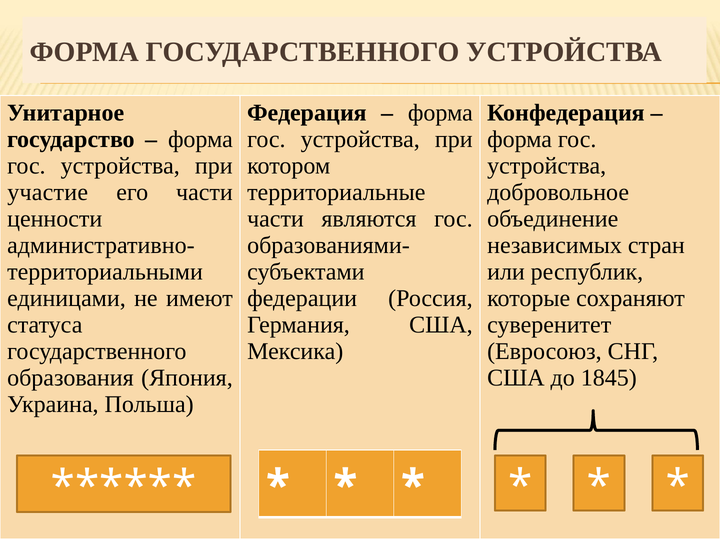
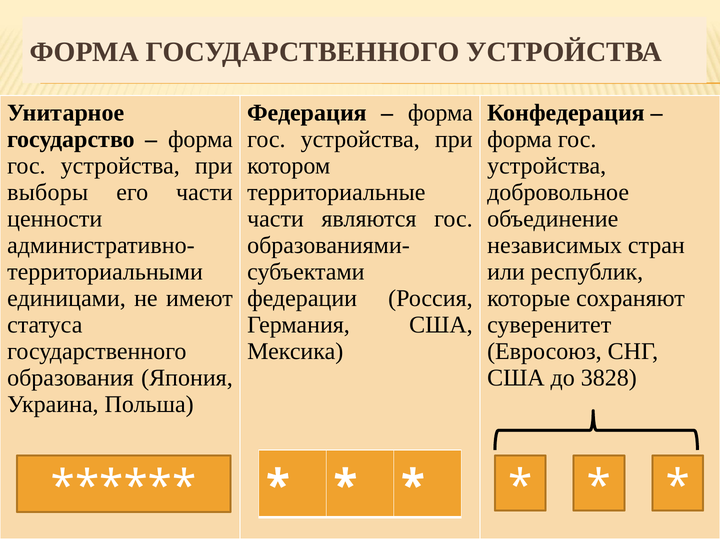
участие: участие -> выборы
1845: 1845 -> 3828
